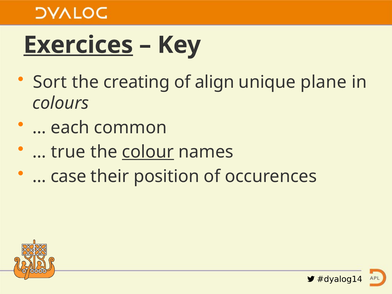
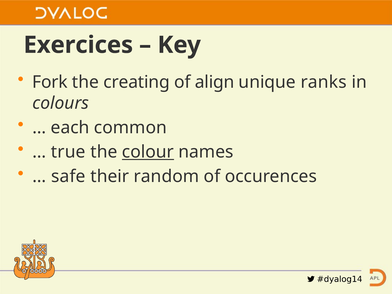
Exercices underline: present -> none
Sort: Sort -> Fork
plane: plane -> ranks
case: case -> safe
position: position -> random
